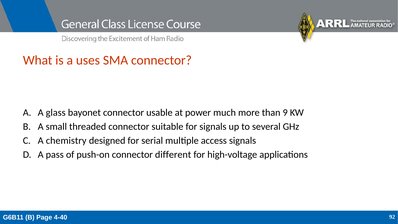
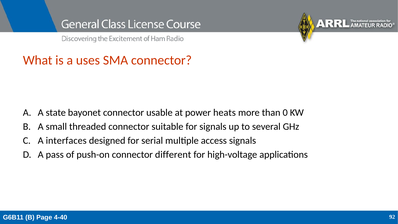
glass: glass -> state
much: much -> heats
9: 9 -> 0
chemistry: chemistry -> interfaces
